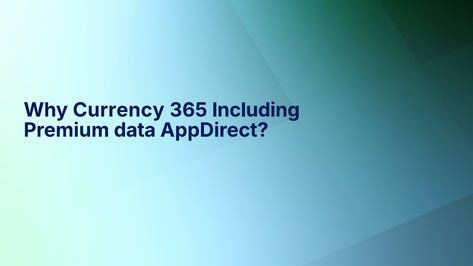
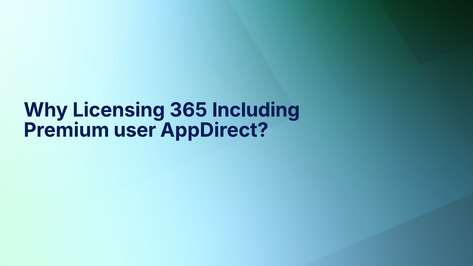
Currency: Currency -> Licensing
data: data -> user
